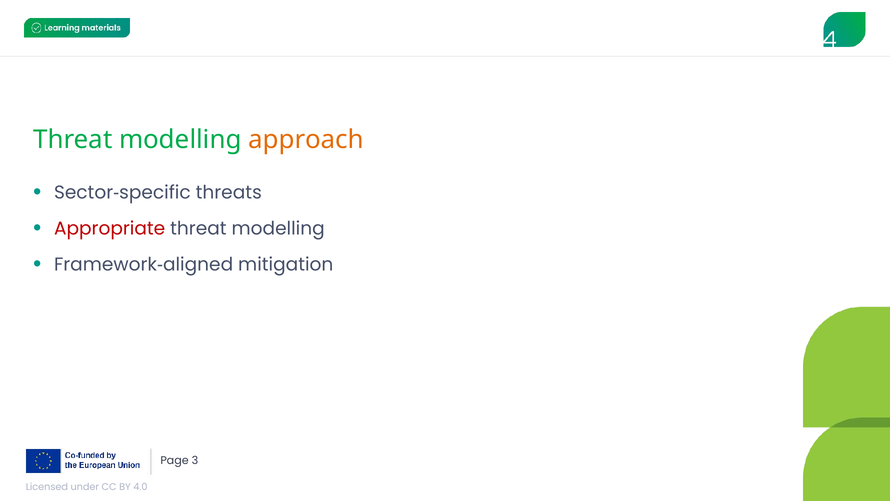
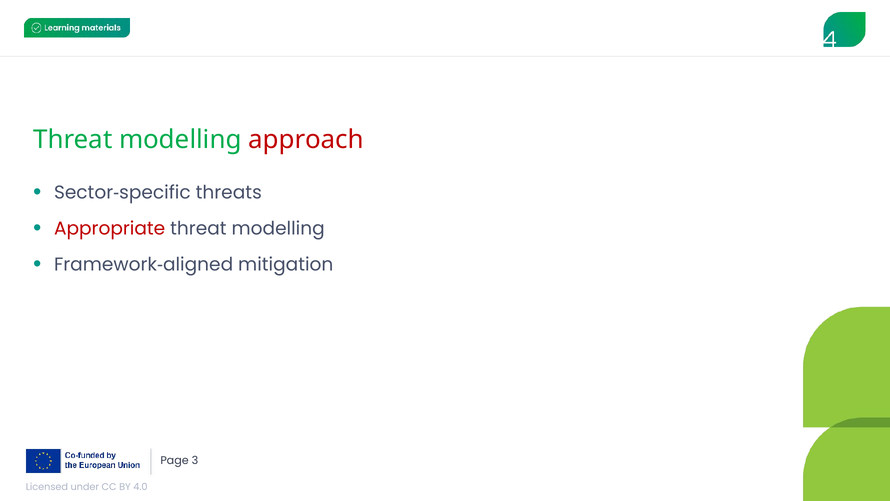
approach colour: orange -> red
